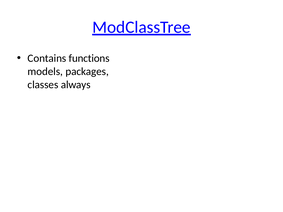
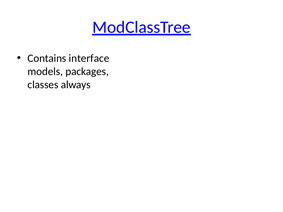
functions: functions -> interface
